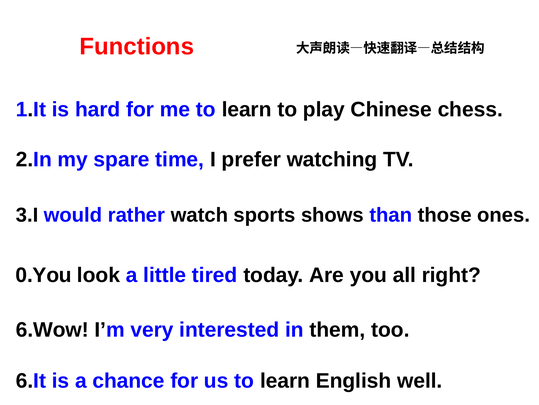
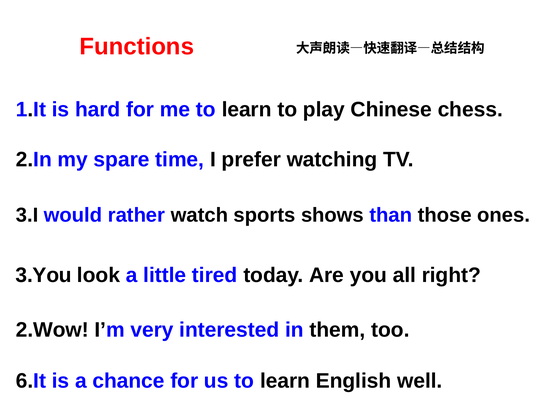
0.You: 0.You -> 3.You
6.Wow: 6.Wow -> 2.Wow
